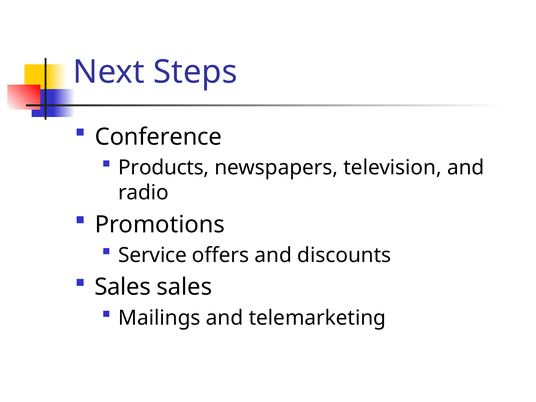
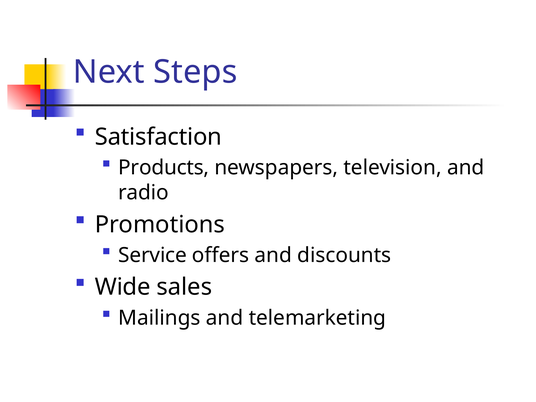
Conference: Conference -> Satisfaction
Sales at (123, 287): Sales -> Wide
